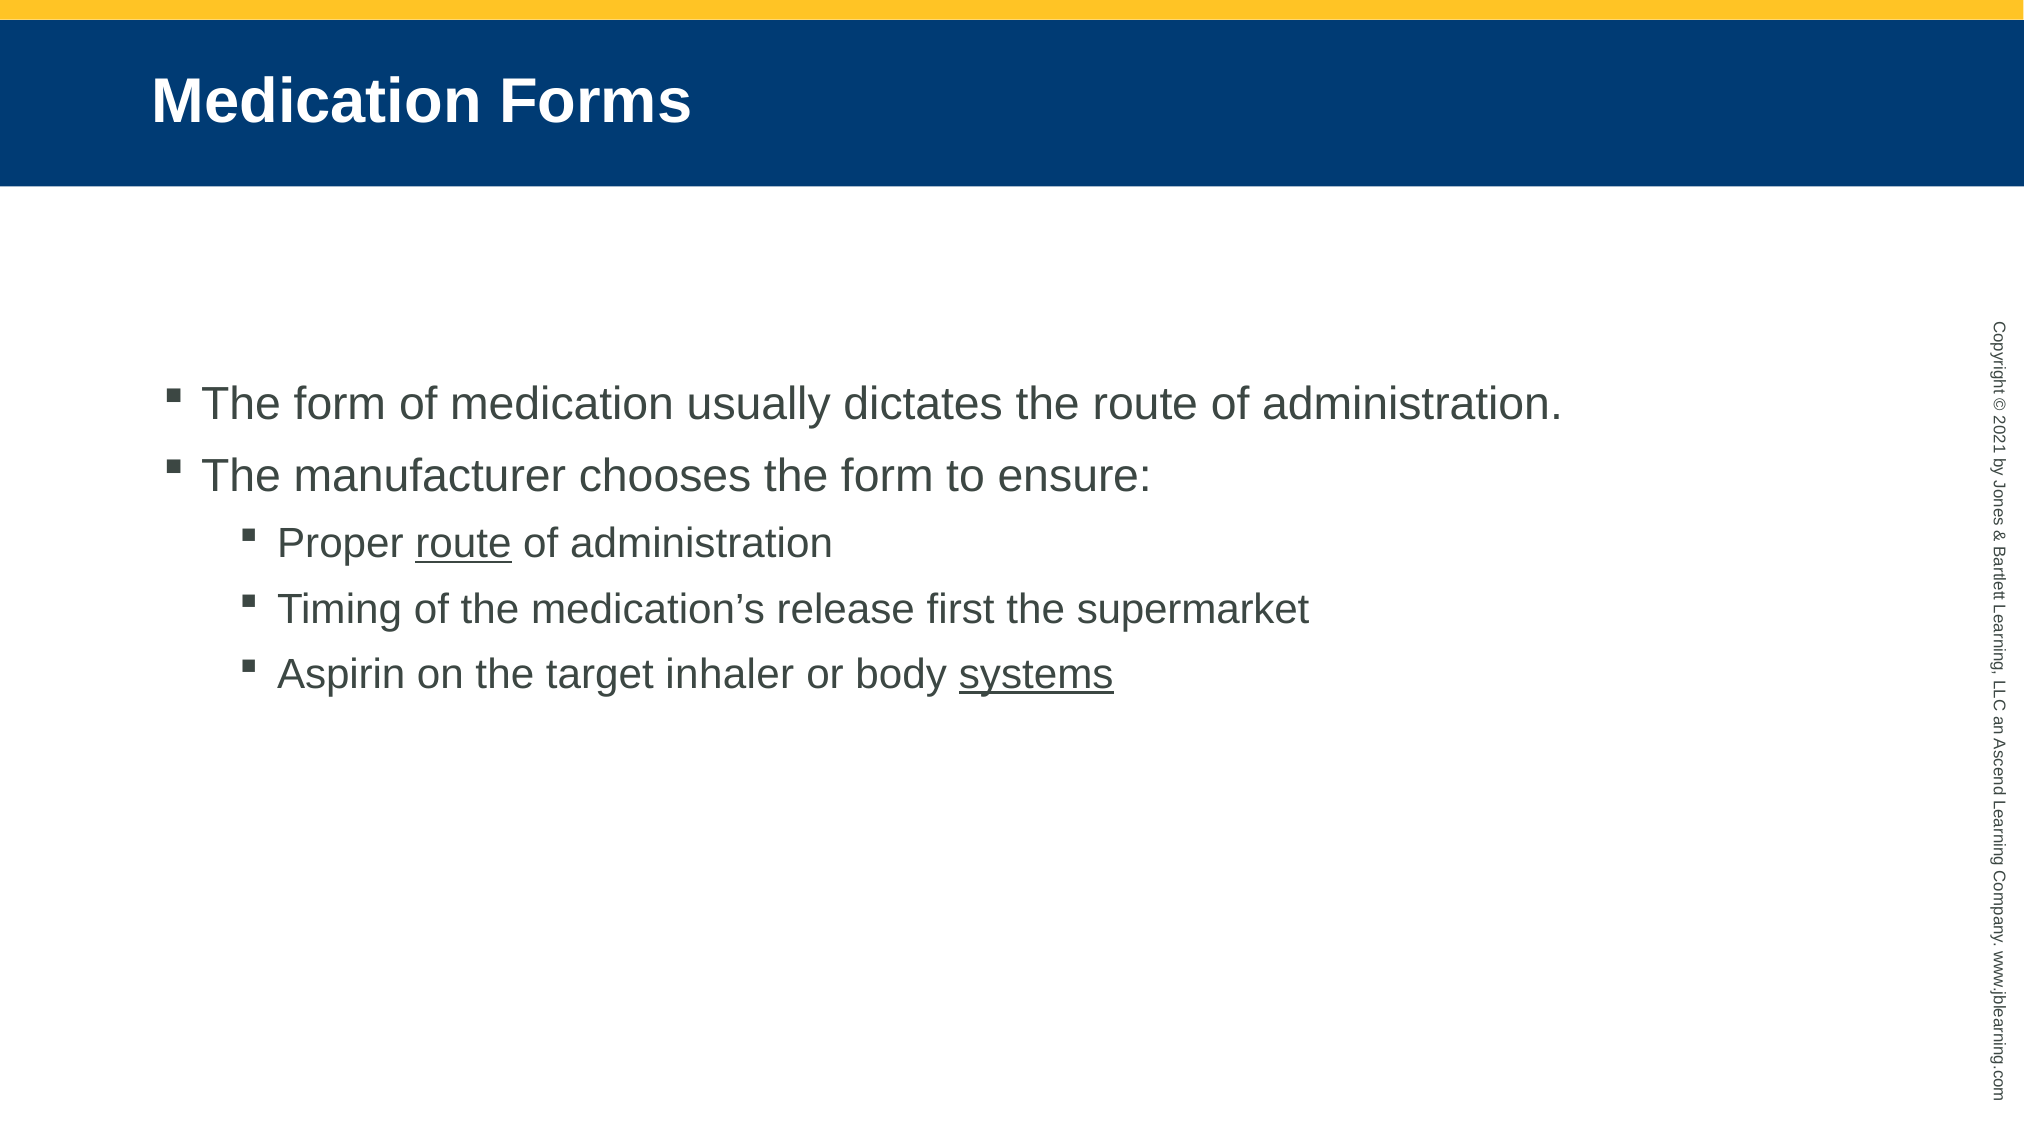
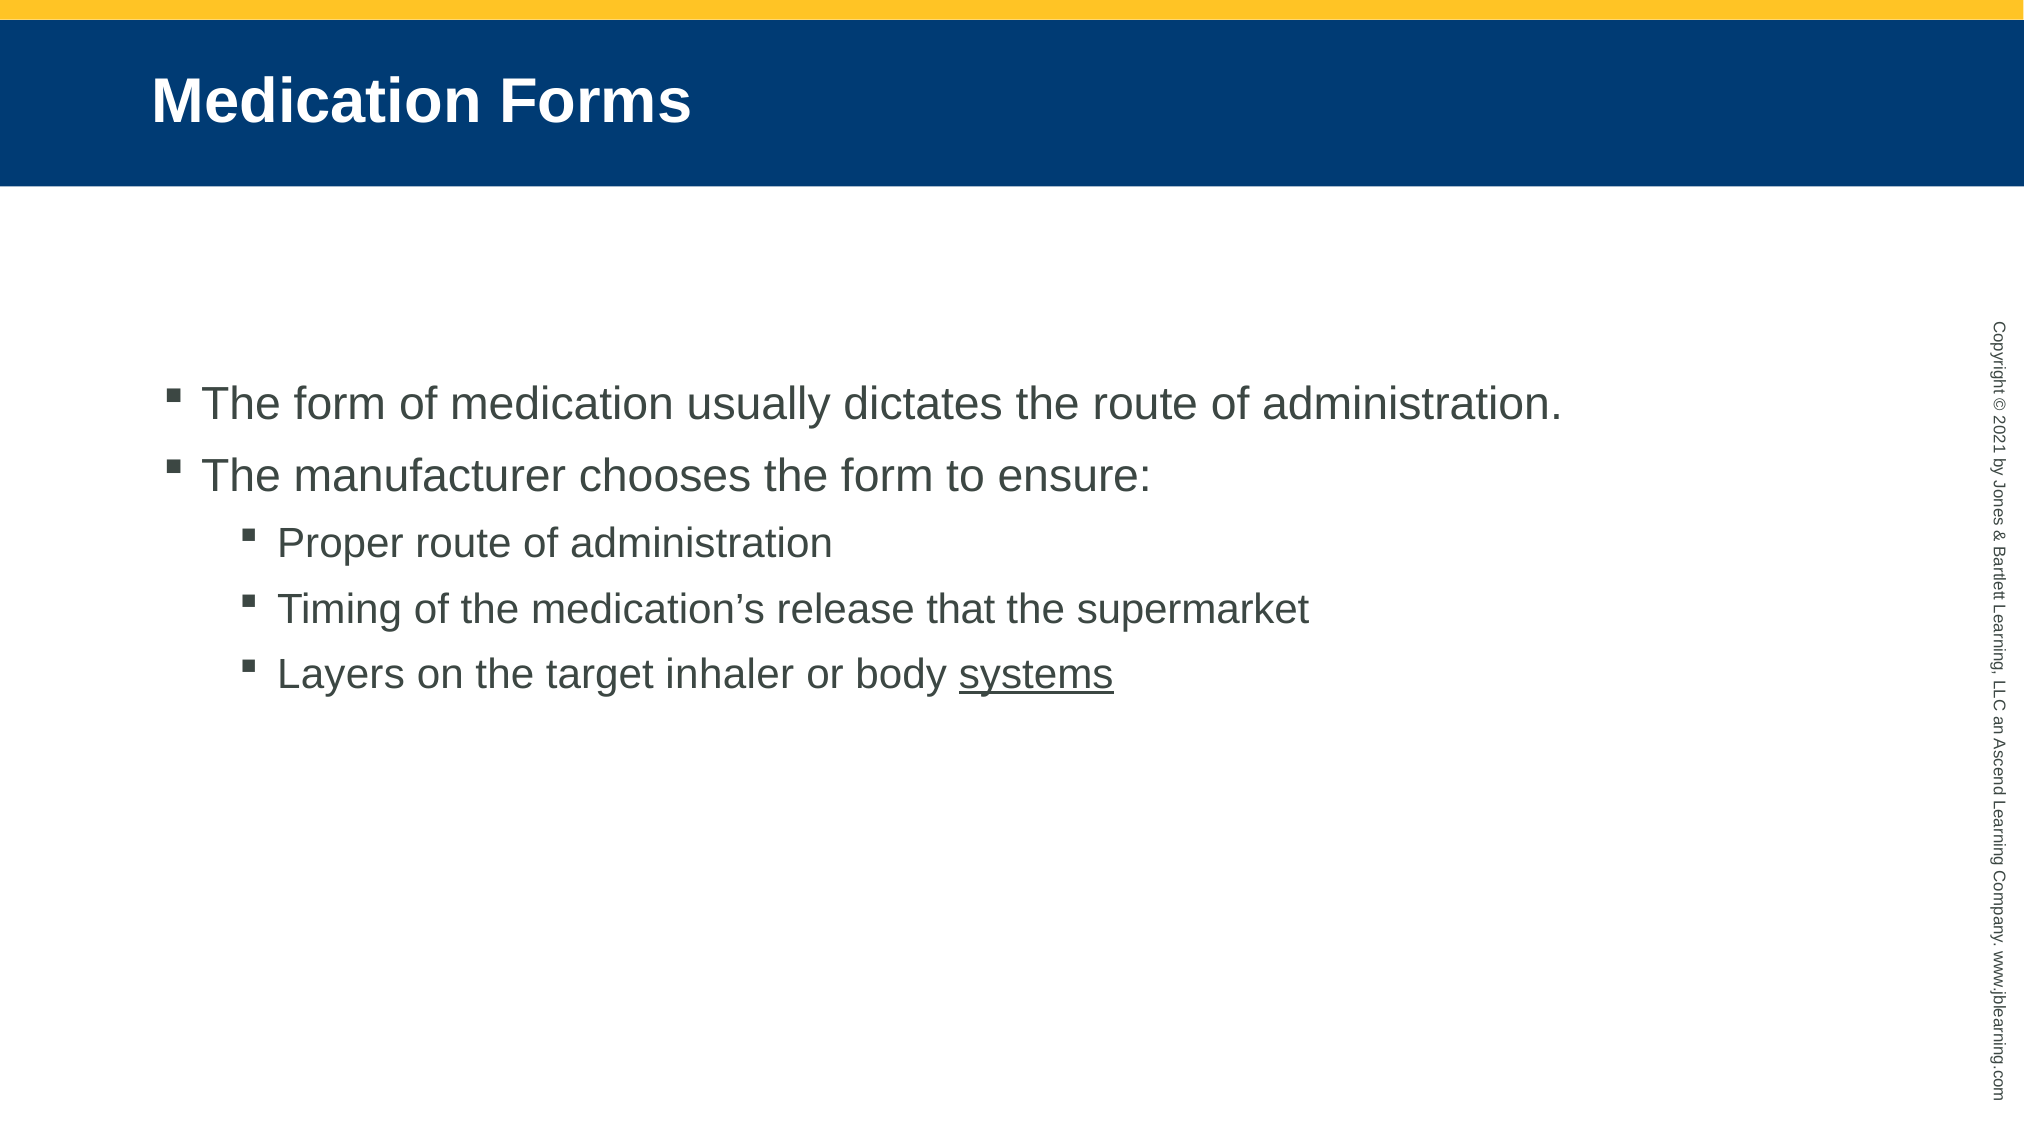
route at (463, 544) underline: present -> none
first: first -> that
Aspirin: Aspirin -> Layers
